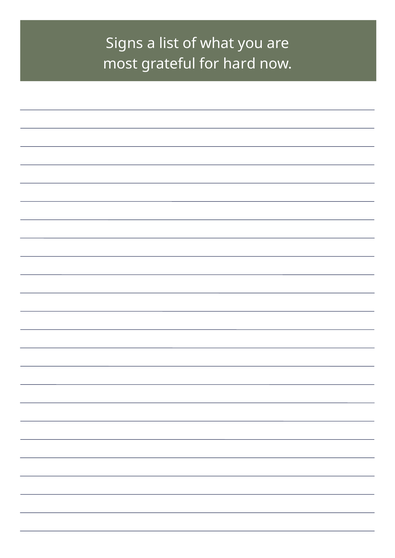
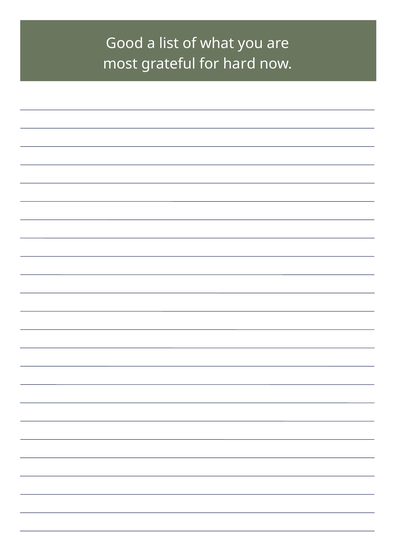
Signs: Signs -> Good
